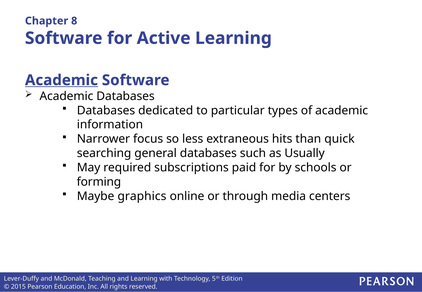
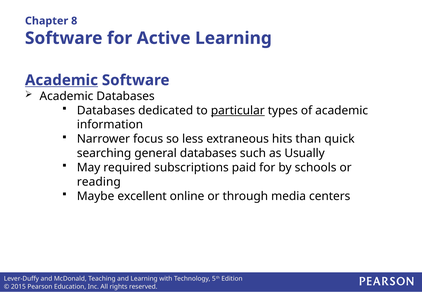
particular underline: none -> present
forming: forming -> reading
graphics: graphics -> excellent
